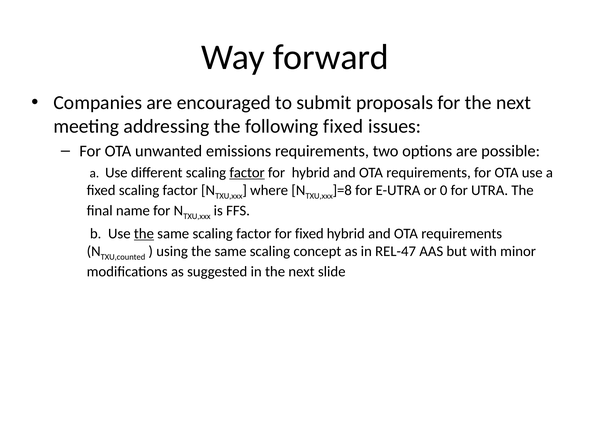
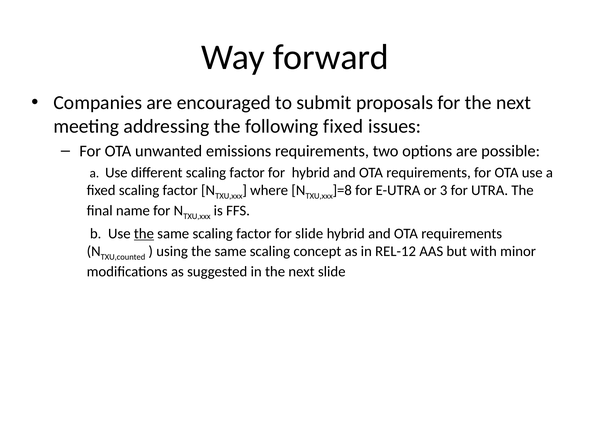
factor at (247, 172) underline: present -> none
0: 0 -> 3
for fixed: fixed -> slide
REL-47: REL-47 -> REL-12
